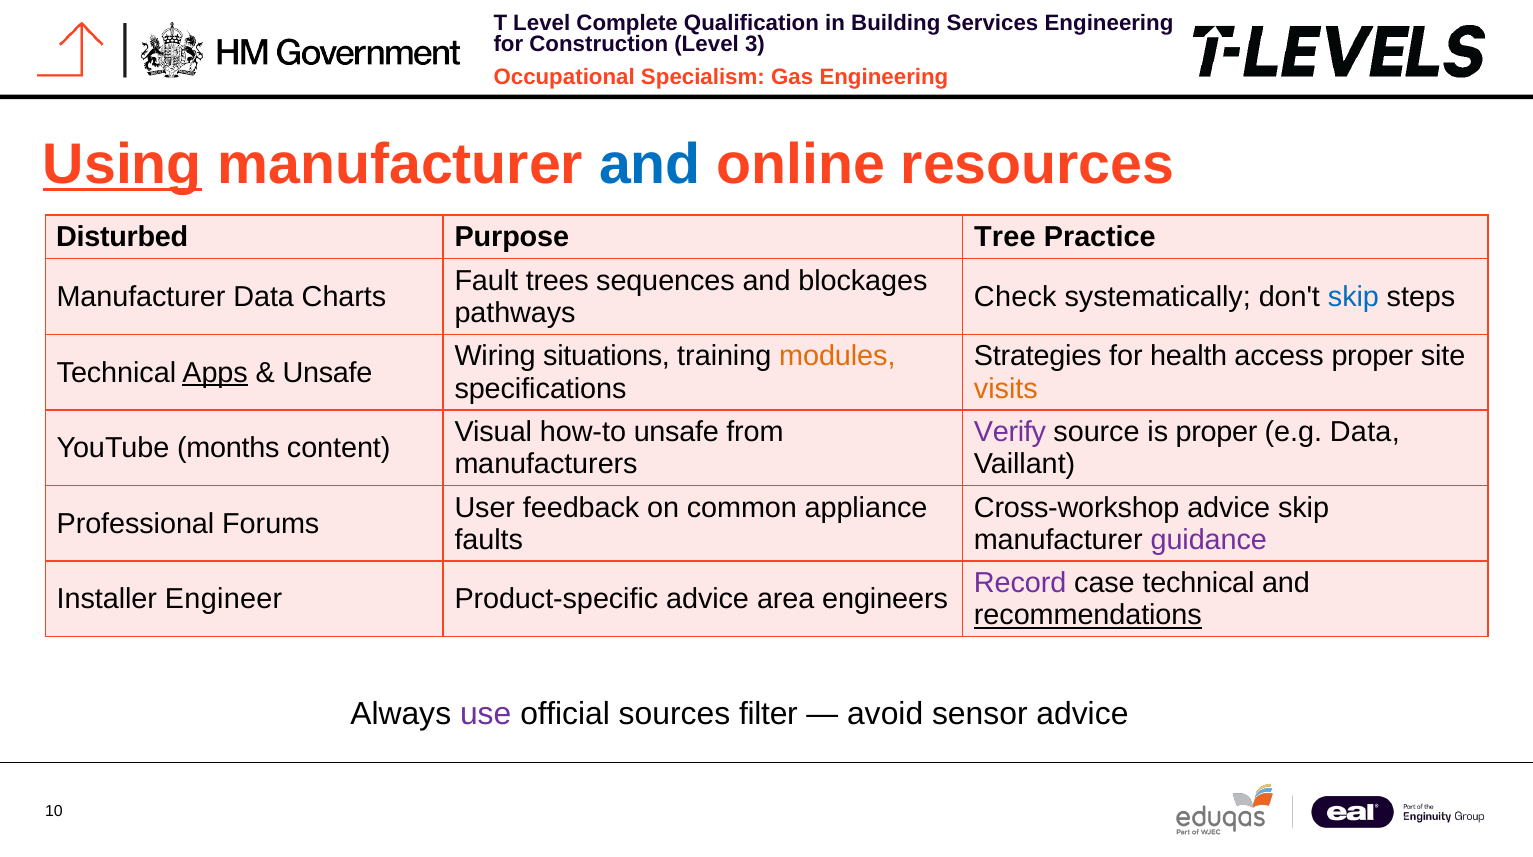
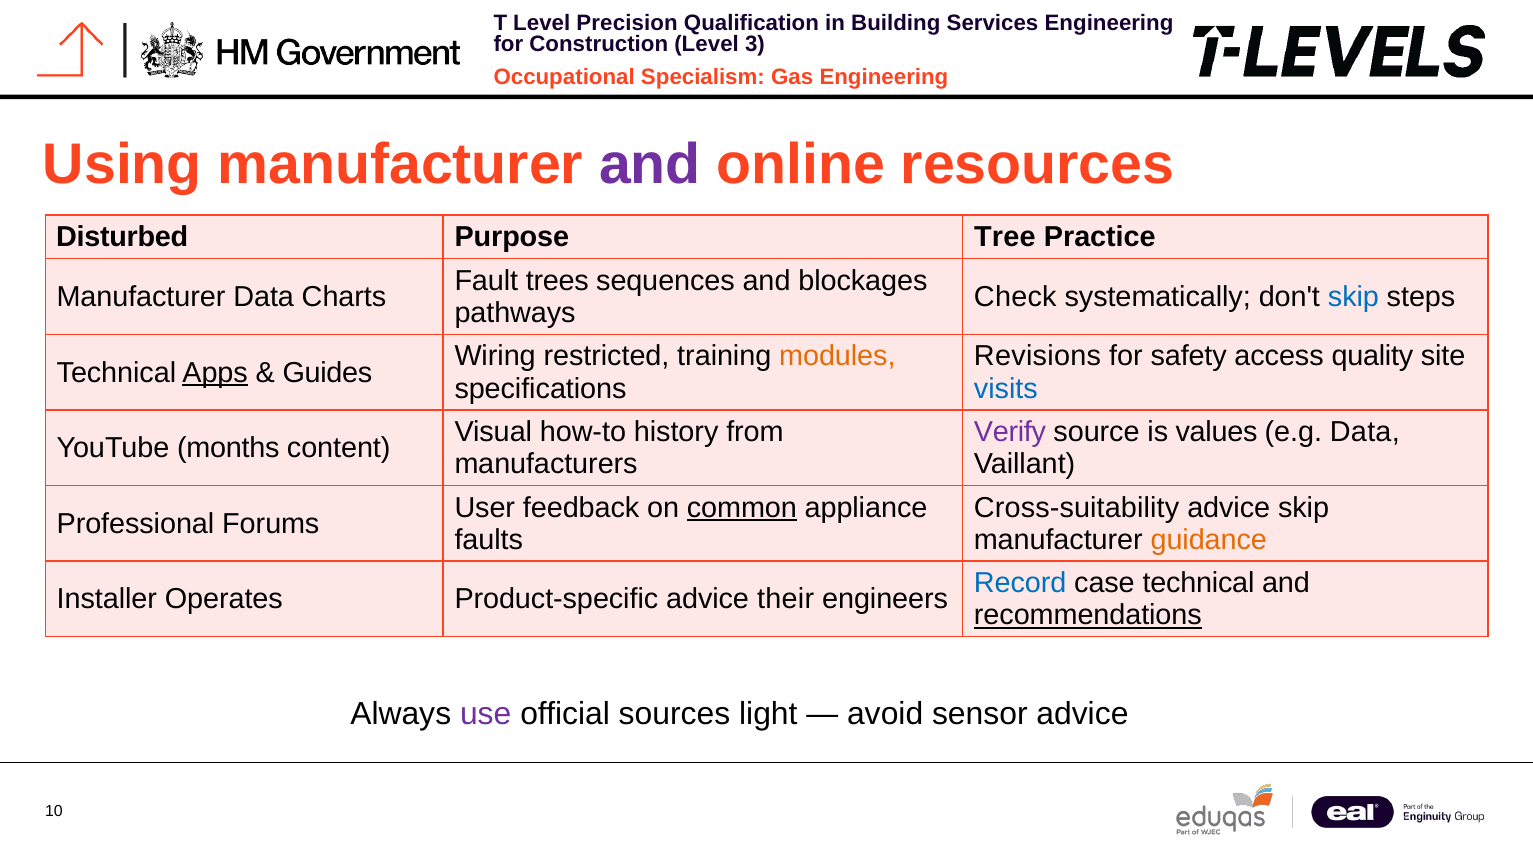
Complete: Complete -> Precision
Using underline: present -> none
and at (650, 165) colour: blue -> purple
situations: situations -> restricted
Strategies: Strategies -> Revisions
health: health -> safety
access proper: proper -> quality
Unsafe at (327, 372): Unsafe -> Guides
visits colour: orange -> blue
how-to unsafe: unsafe -> history
is proper: proper -> values
common underline: none -> present
Cross-workshop: Cross-workshop -> Cross-suitability
guidance colour: purple -> orange
Record colour: purple -> blue
Engineer: Engineer -> Operates
area: area -> their
filter: filter -> light
